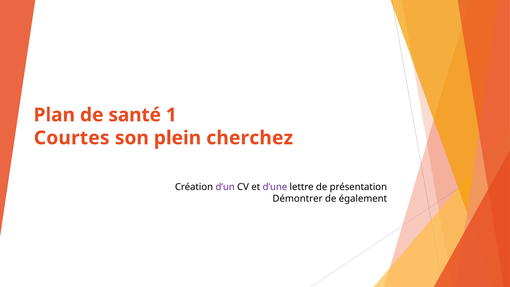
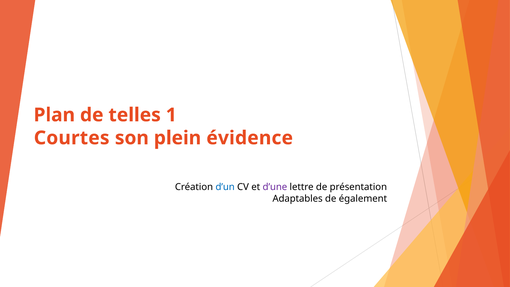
santé: santé -> telles
cherchez: cherchez -> évidence
d’un colour: purple -> blue
Démontrer: Démontrer -> Adaptables
